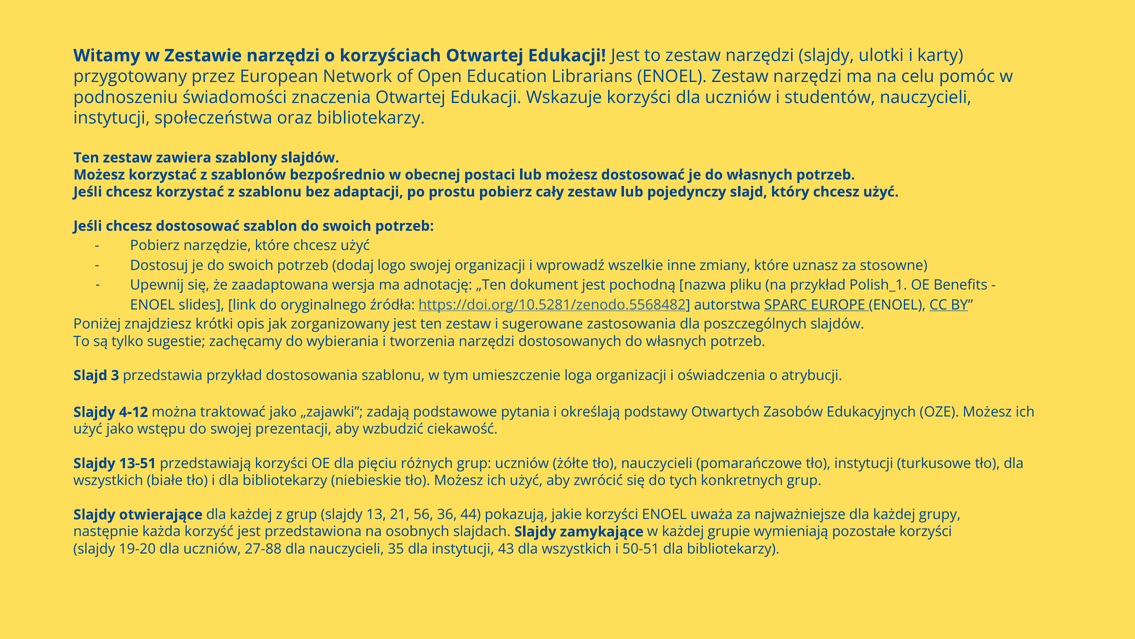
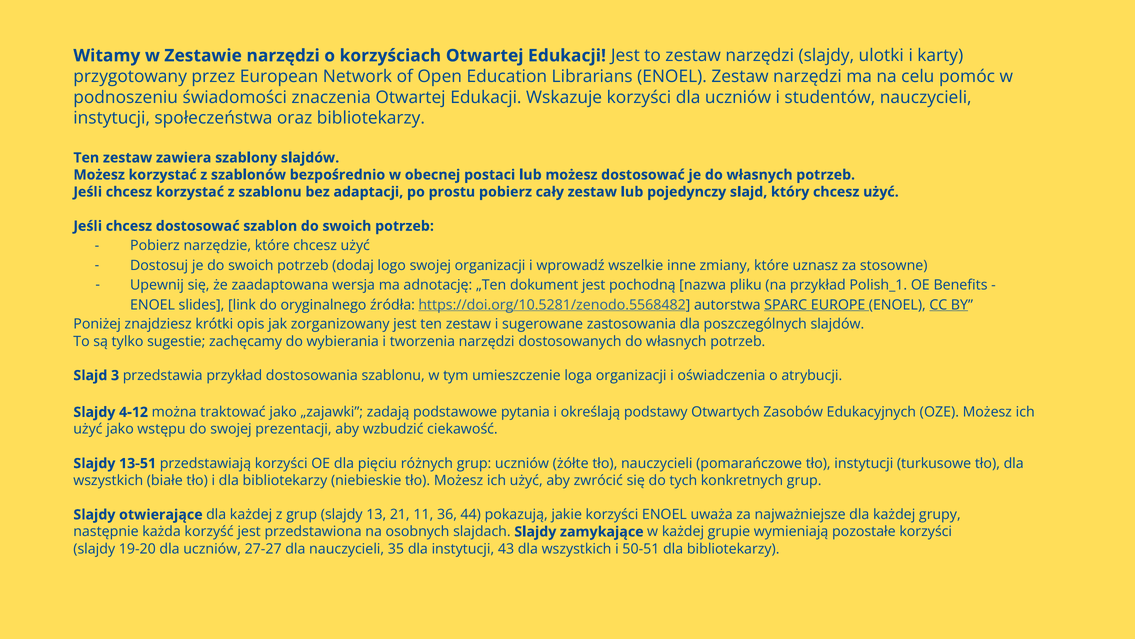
56: 56 -> 11
27-88: 27-88 -> 27-27
